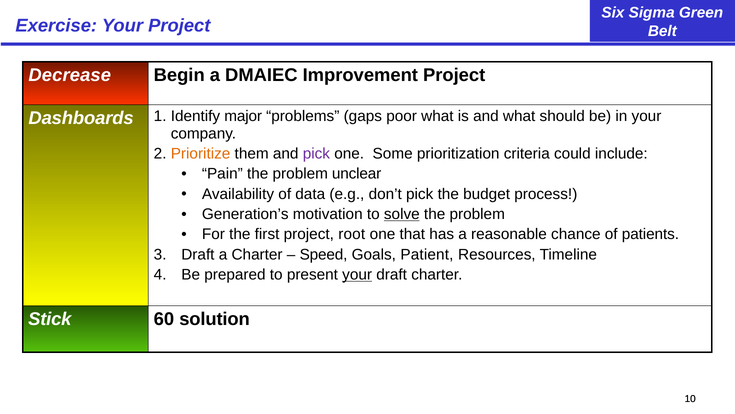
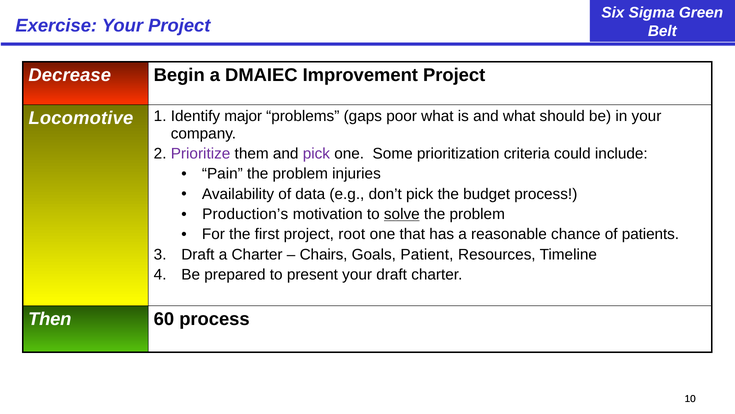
Dashboards: Dashboards -> Locomotive
Prioritize colour: orange -> purple
unclear: unclear -> injuries
Generation’s: Generation’s -> Production’s
Speed: Speed -> Chairs
your at (357, 274) underline: present -> none
Stick: Stick -> Then
60 solution: solution -> process
